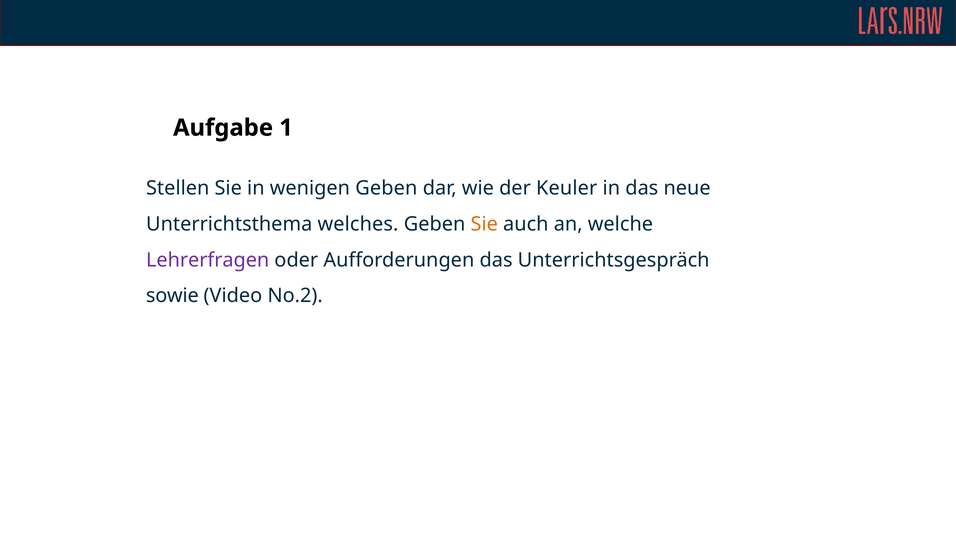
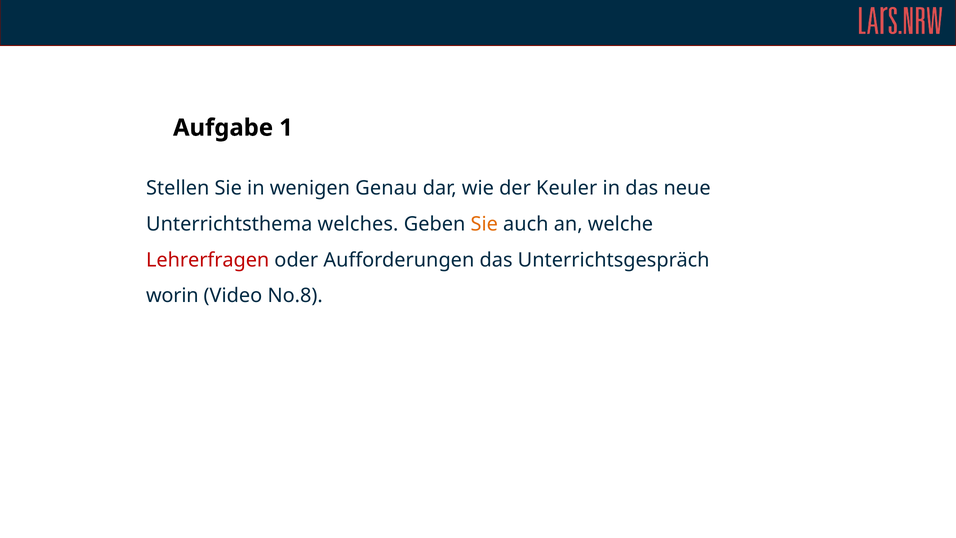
wenigen Geben: Geben -> Genau
Lehrerfragen colour: purple -> red
sowie: sowie -> worin
No.2: No.2 -> No.8
